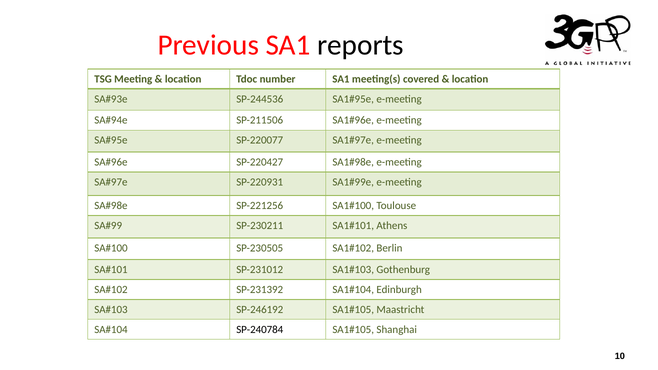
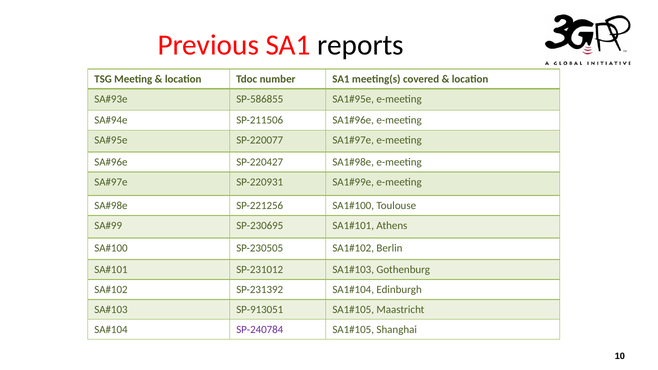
SP-244536: SP-244536 -> SP-586855
SP-230211: SP-230211 -> SP-230695
SP-246192: SP-246192 -> SP-913051
SP-240784 colour: black -> purple
